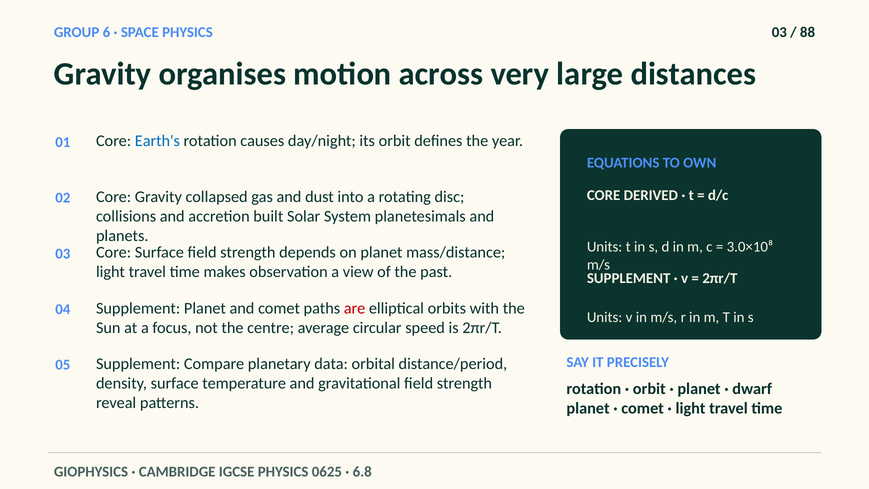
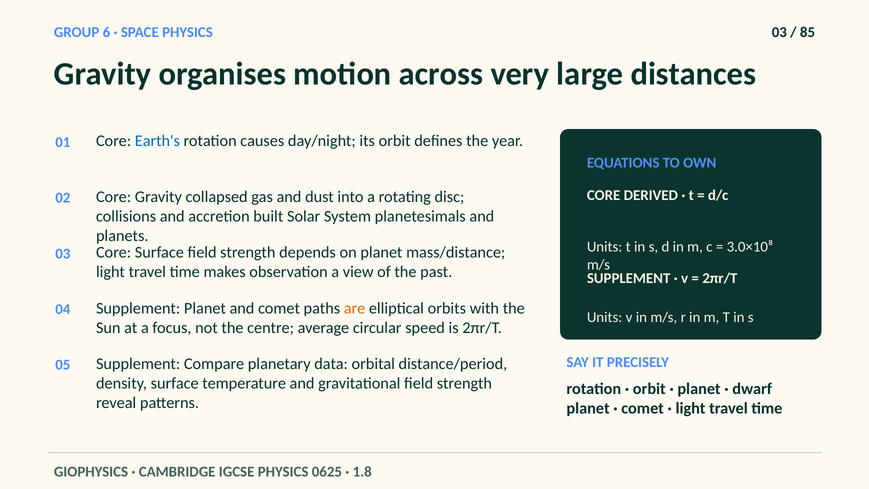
88: 88 -> 85
are colour: red -> orange
6.8: 6.8 -> 1.8
